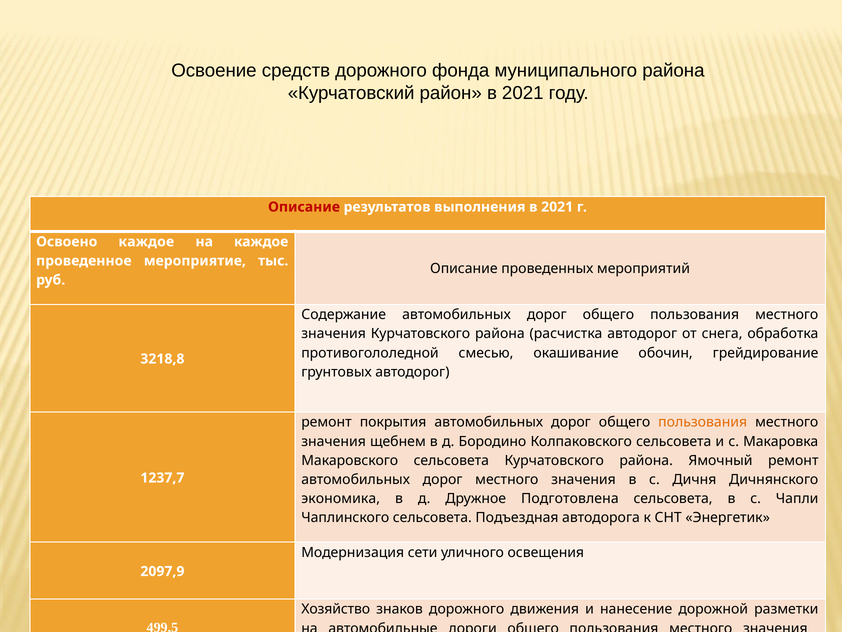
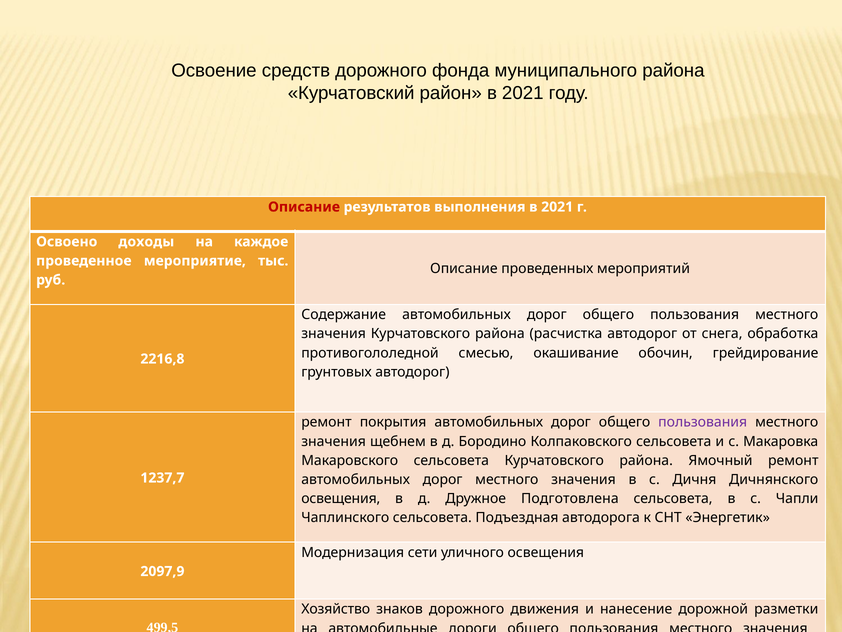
Освоено каждое: каждое -> доходы
3218,8: 3218,8 -> 2216,8
пользования at (703, 422) colour: orange -> purple
экономика at (341, 498): экономика -> освещения
